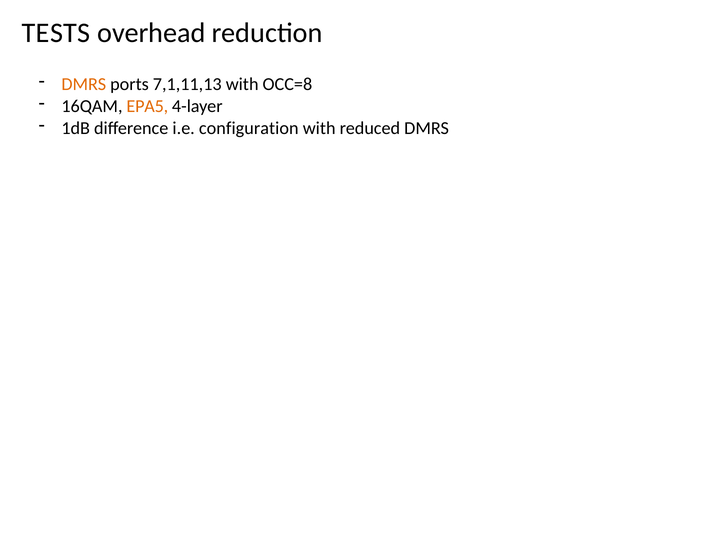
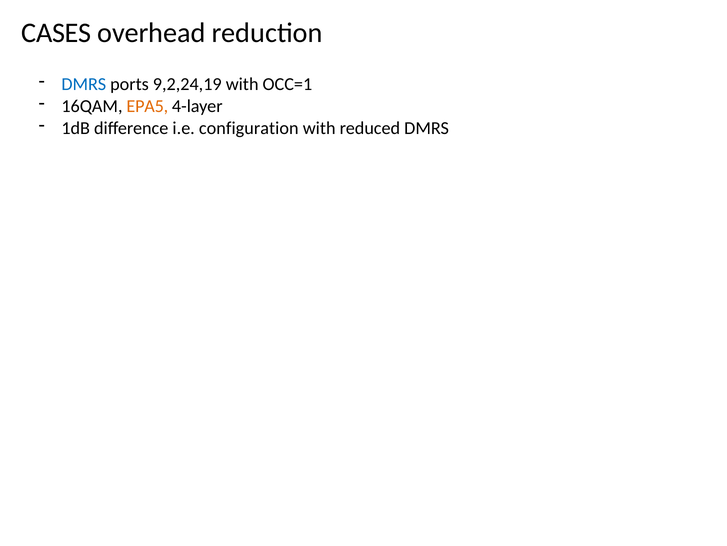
TESTS: TESTS -> CASES
DMRS at (84, 84) colour: orange -> blue
7,1,11,13: 7,1,11,13 -> 9,2,24,19
OCC=8: OCC=8 -> OCC=1
